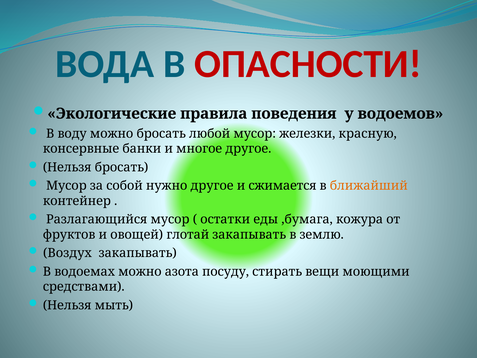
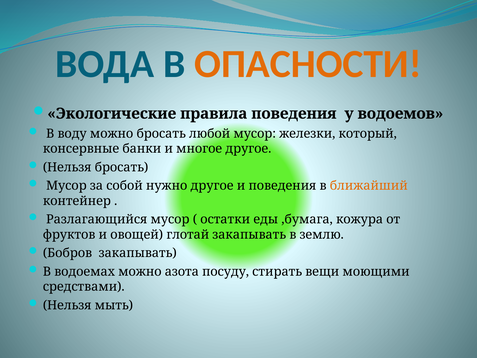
ОПАСНОСТИ colour: red -> orange
красную: красную -> который
и сжимается: сжимается -> поведения
Воздух: Воздух -> Бобров
